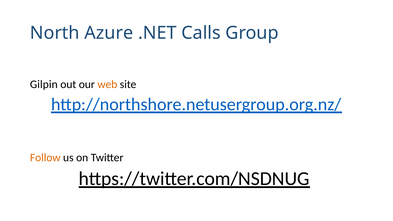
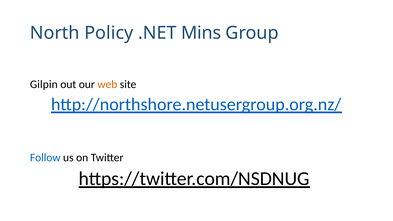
Azure: Azure -> Policy
Calls: Calls -> Mins
Follow colour: orange -> blue
